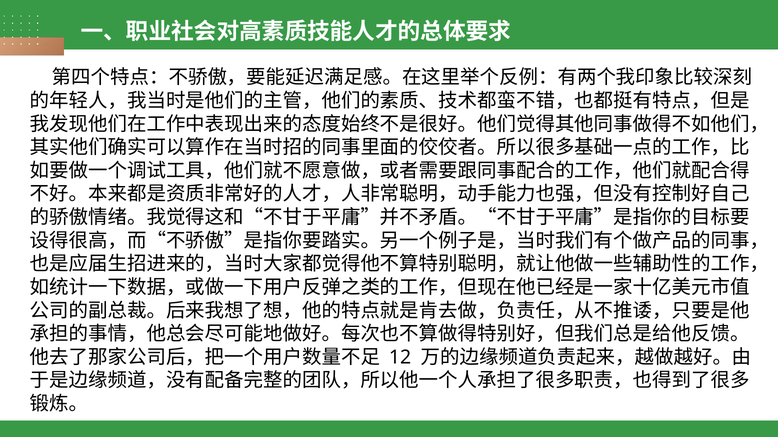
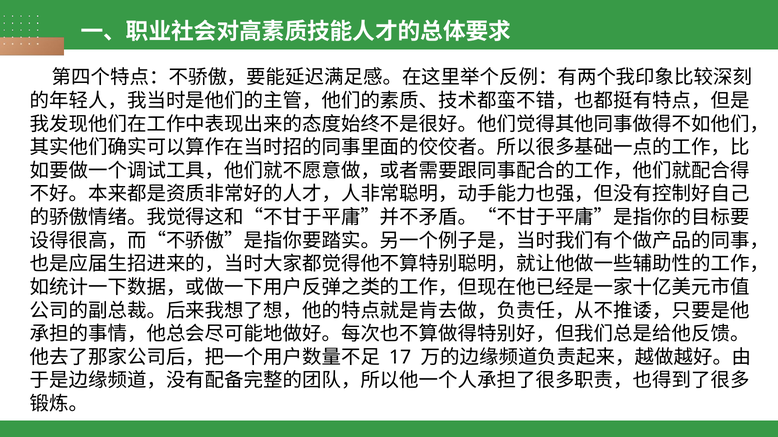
12: 12 -> 17
